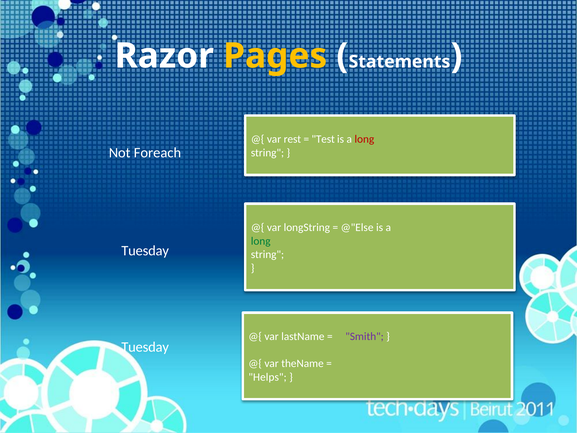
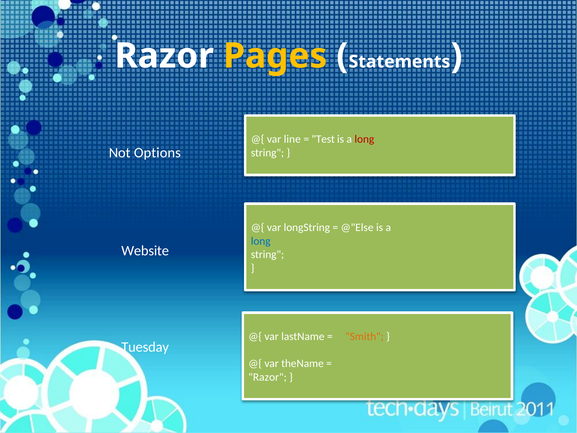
rest: rest -> line
Foreach: Foreach -> Options
long at (261, 241) colour: green -> blue
Tuesday at (145, 251): Tuesday -> Website
Smith colour: purple -> orange
Helps at (268, 377): Helps -> Razor
